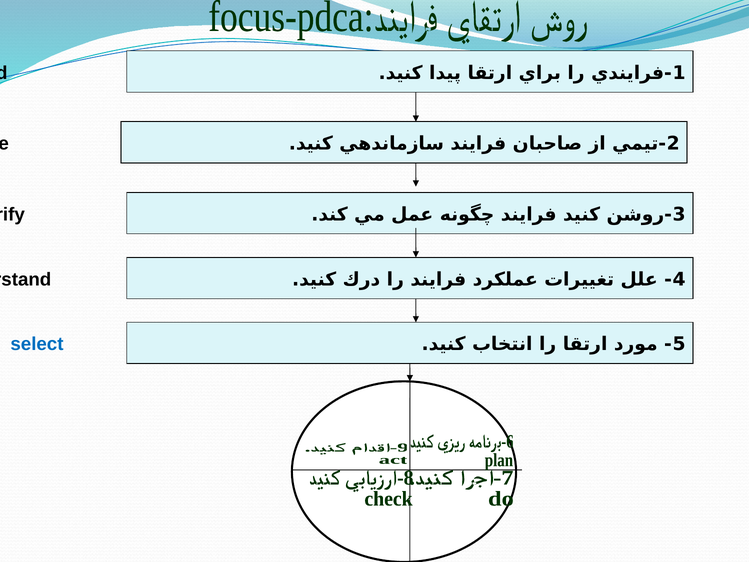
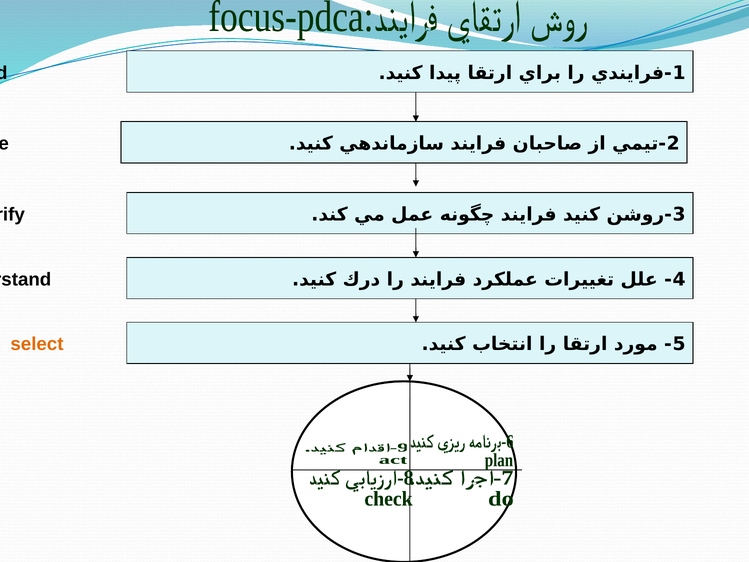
select colour: blue -> orange
